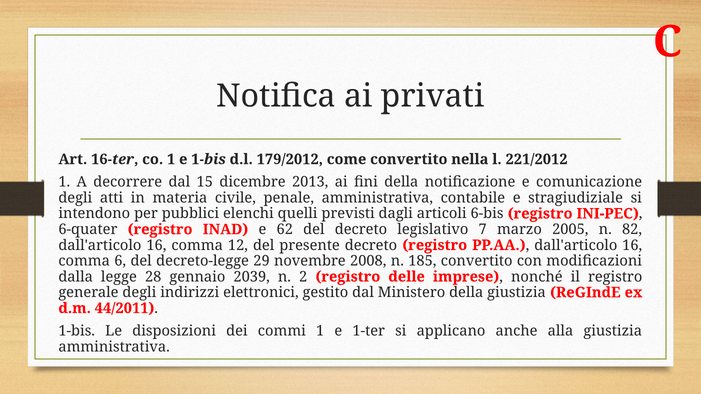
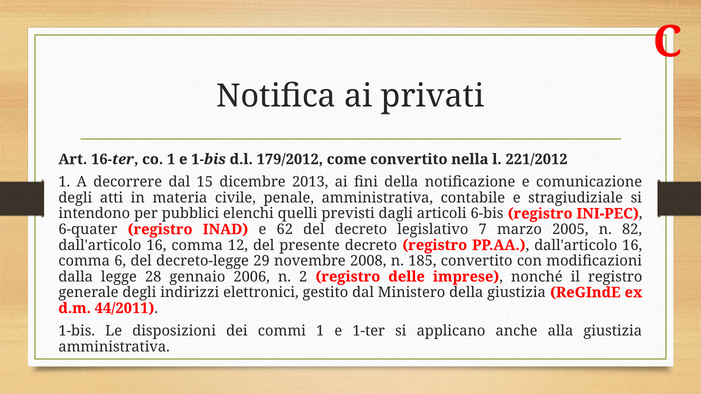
2039: 2039 -> 2006
